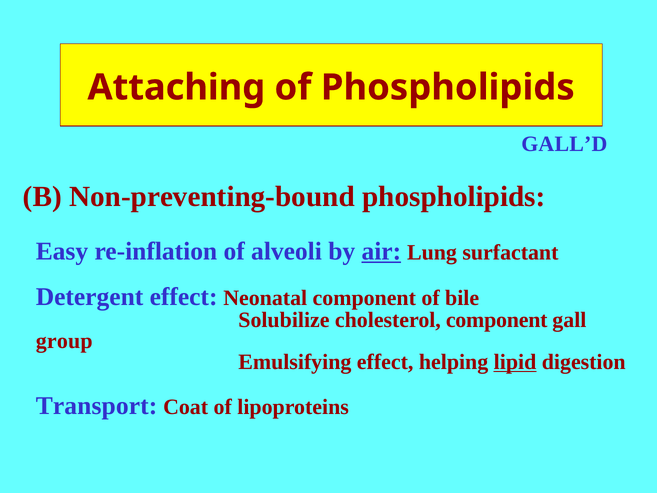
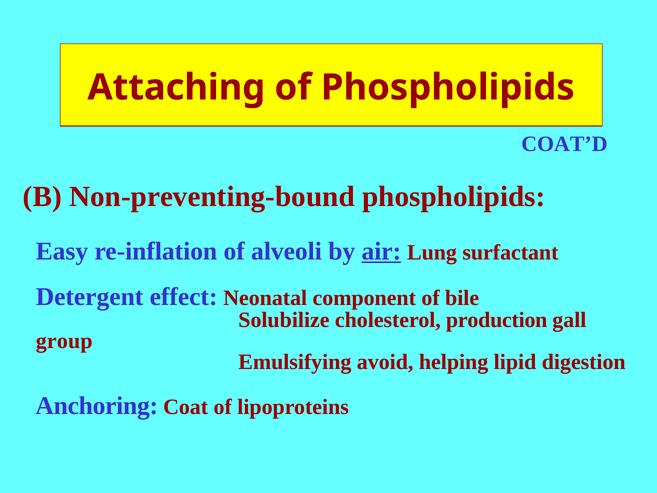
GALL’D: GALL’D -> COAT’D
cholesterol component: component -> production
Emulsifying effect: effect -> avoid
lipid underline: present -> none
Transport: Transport -> Anchoring
